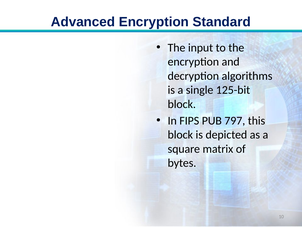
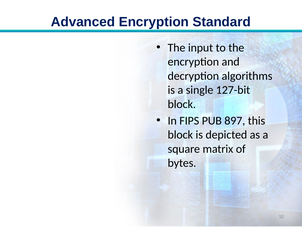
125-bit: 125-bit -> 127-bit
797: 797 -> 897
